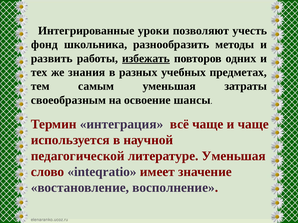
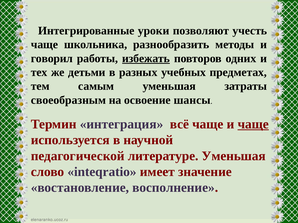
фонд at (44, 45): фонд -> чаще
развить: развить -> говорил
знания: знания -> детьми
чаще at (253, 124) underline: none -> present
